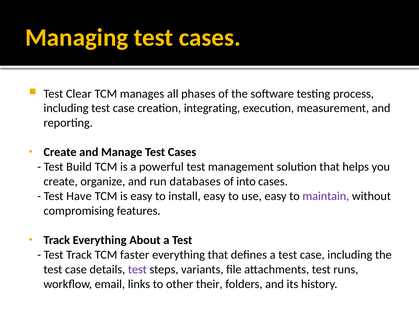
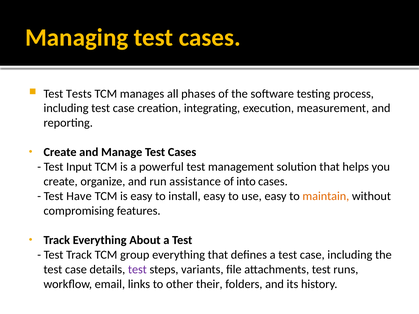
Clear: Clear -> Tests
Build: Build -> Input
databases: databases -> assistance
maintain colour: purple -> orange
faster: faster -> group
